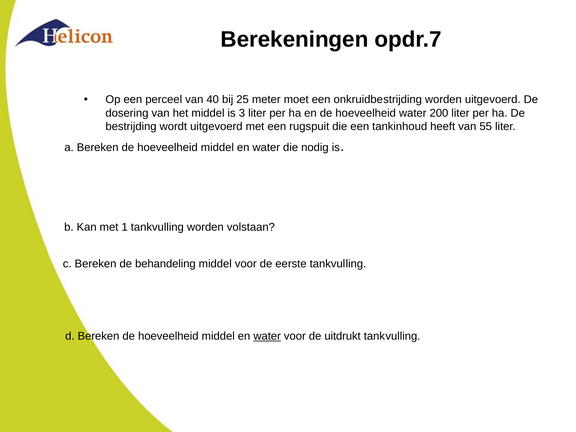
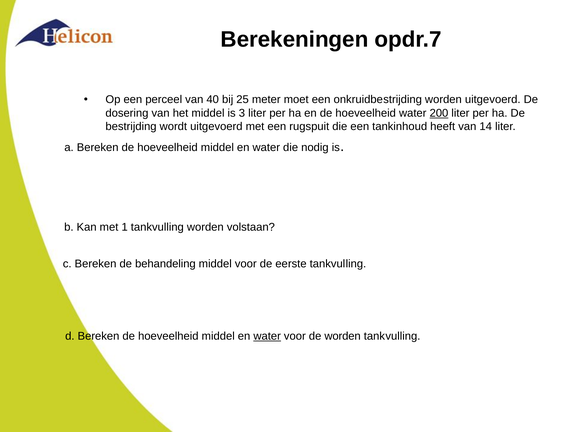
200 underline: none -> present
55: 55 -> 14
de uitdrukt: uitdrukt -> worden
